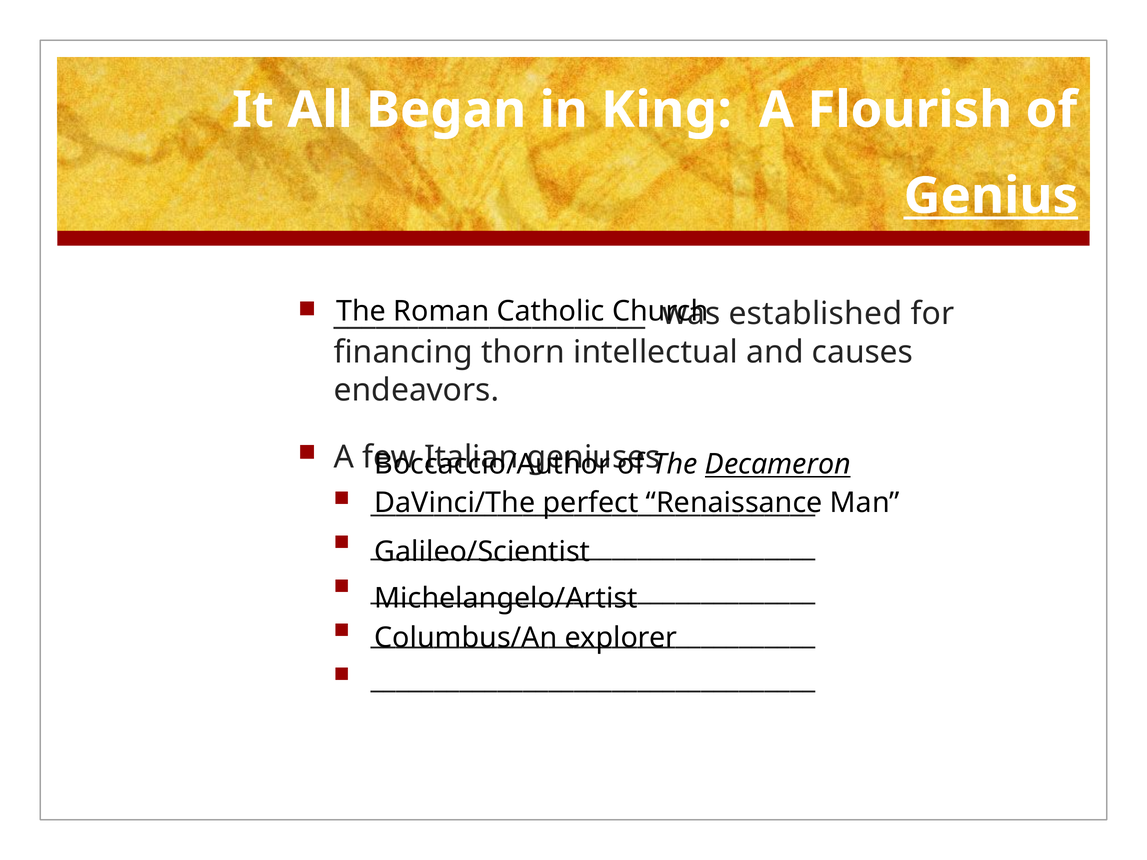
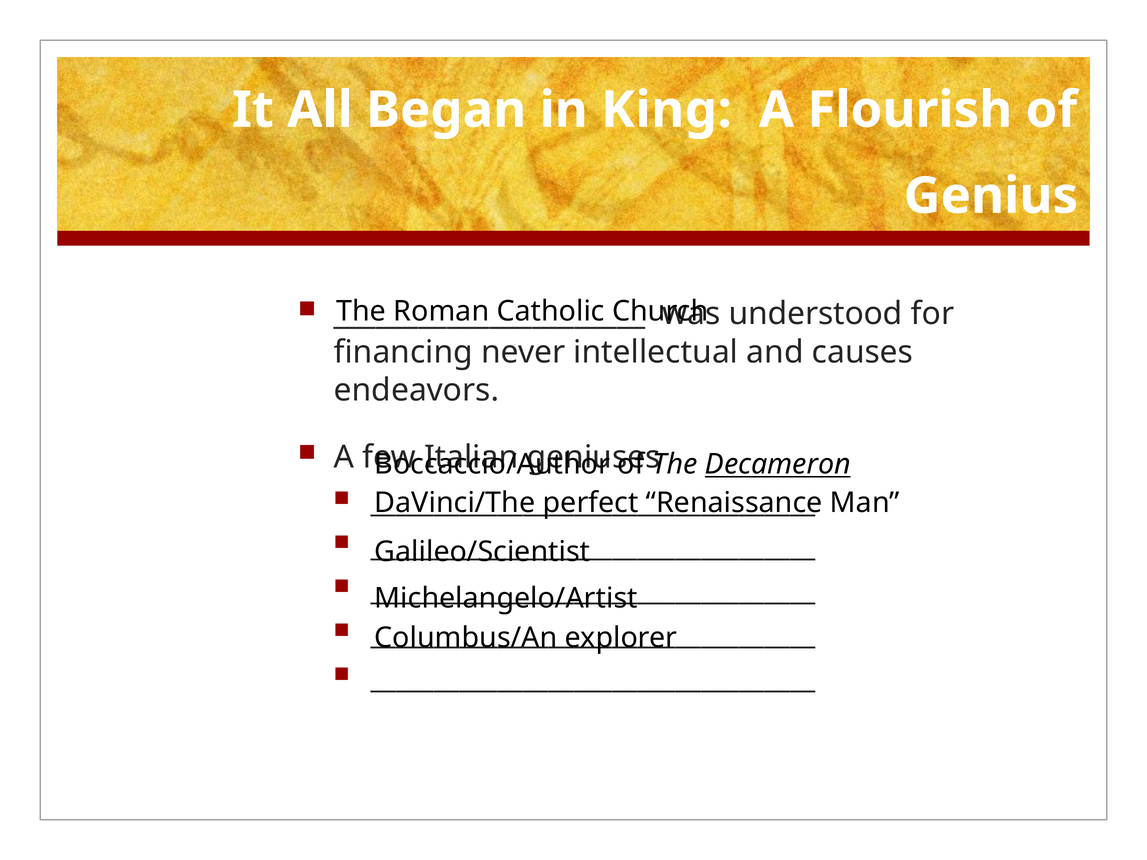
Genius underline: present -> none
established: established -> understood
thorn: thorn -> never
